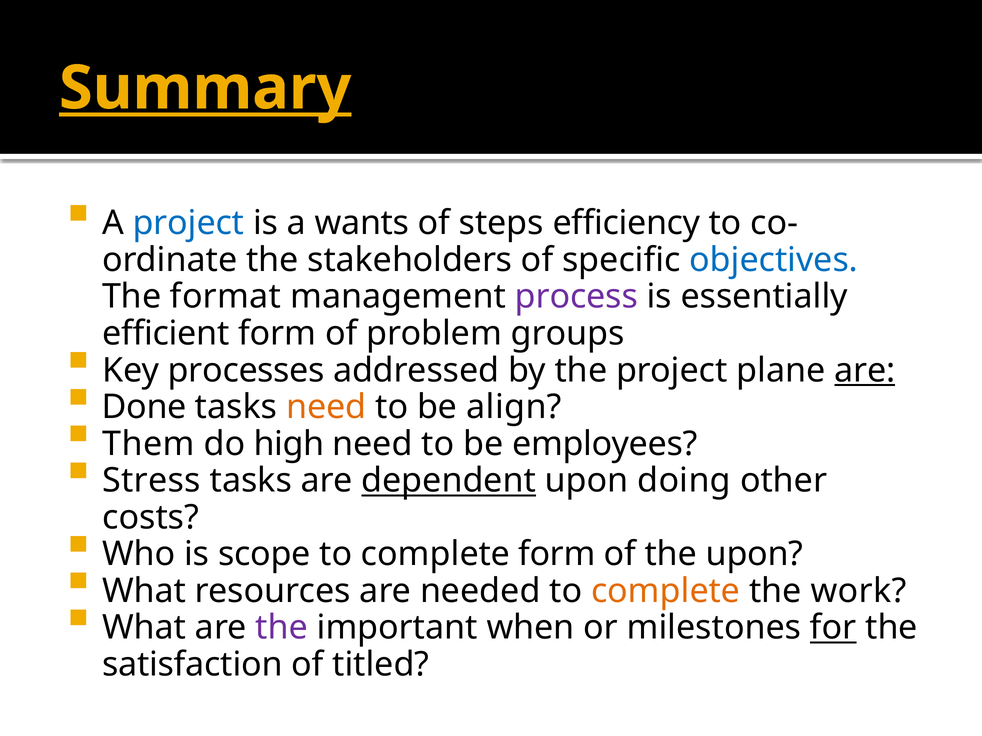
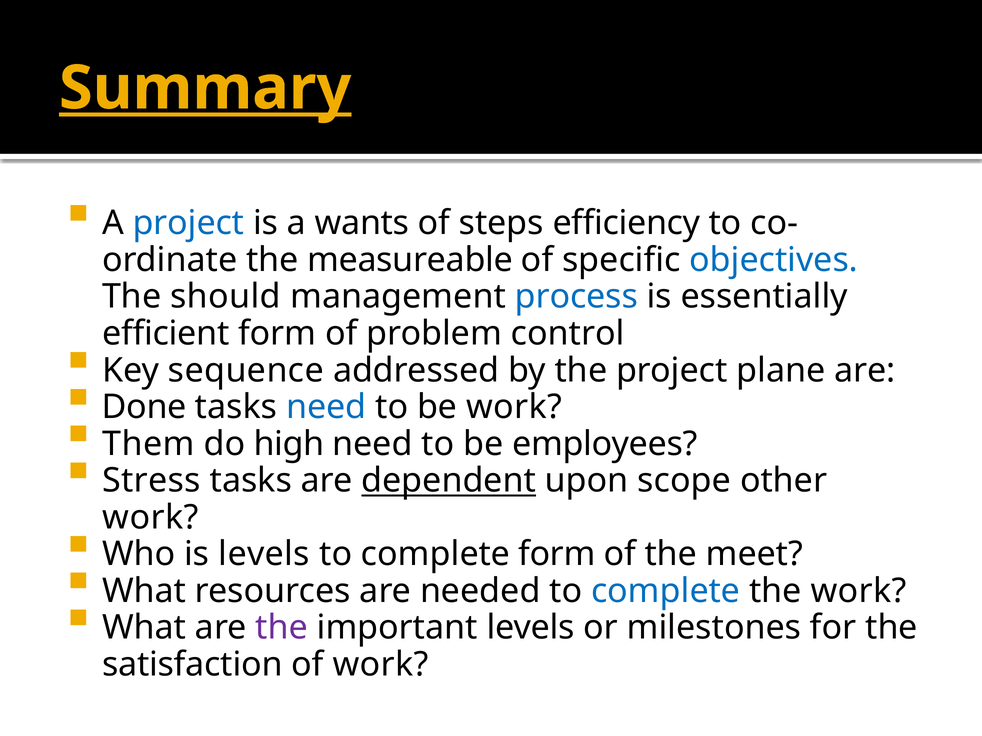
stakeholders: stakeholders -> measureable
format: format -> should
process colour: purple -> blue
groups: groups -> control
processes: processes -> sequence
are at (865, 371) underline: present -> none
need at (326, 407) colour: orange -> blue
be align: align -> work
doing: doing -> scope
costs at (151, 518): costs -> work
is scope: scope -> levels
the upon: upon -> meet
complete at (666, 591) colour: orange -> blue
important when: when -> levels
for underline: present -> none
of titled: titled -> work
